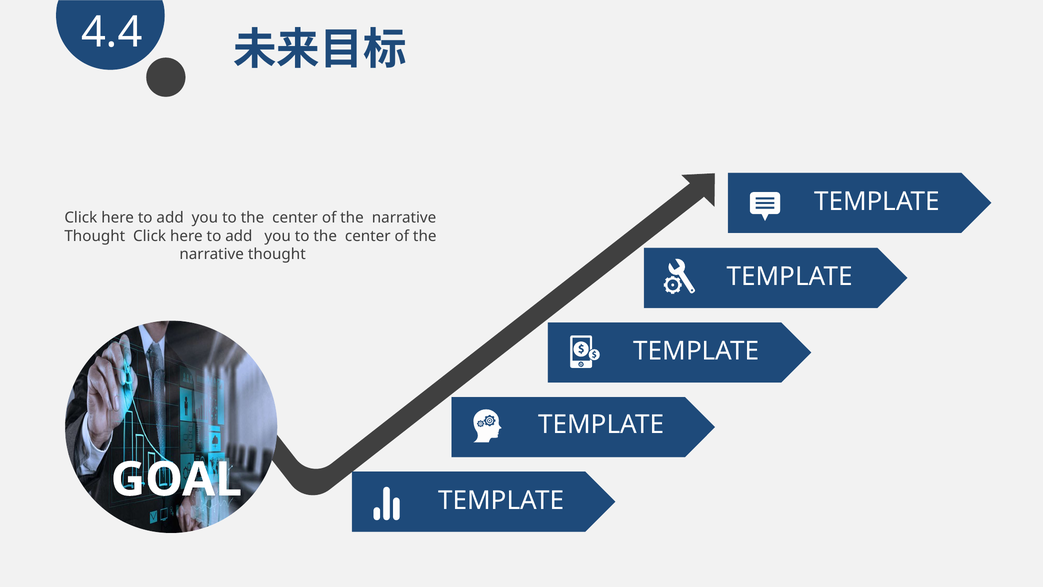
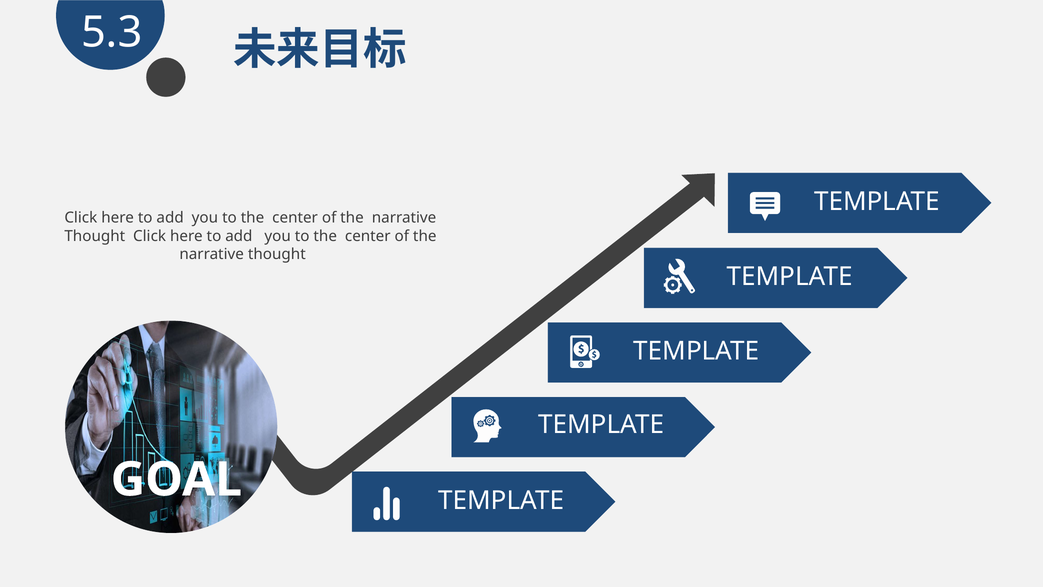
4.4: 4.4 -> 5.3
